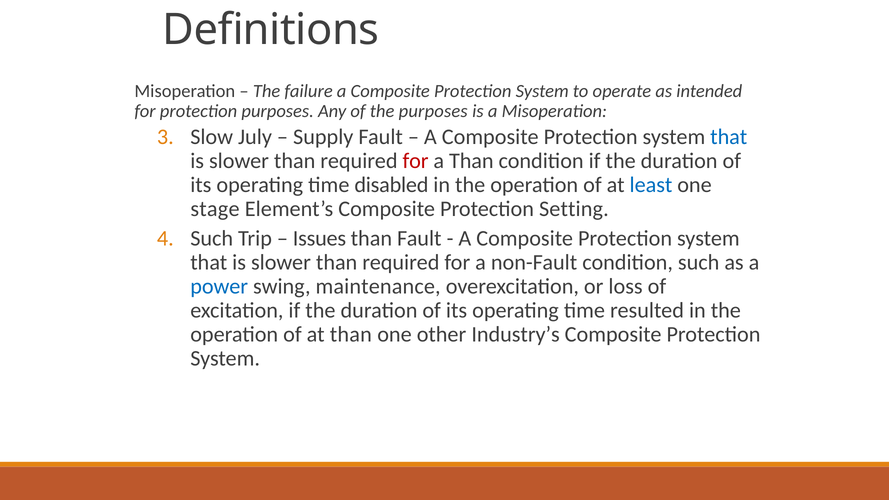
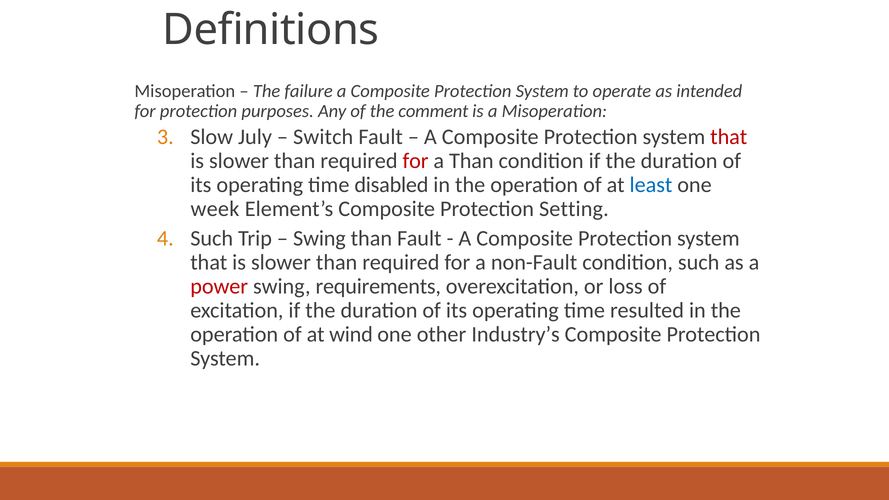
the purposes: purposes -> comment
Supply: Supply -> Switch
that at (729, 137) colour: blue -> red
stage: stage -> week
Issues at (319, 238): Issues -> Swing
power colour: blue -> red
maintenance: maintenance -> requirements
at than: than -> wind
